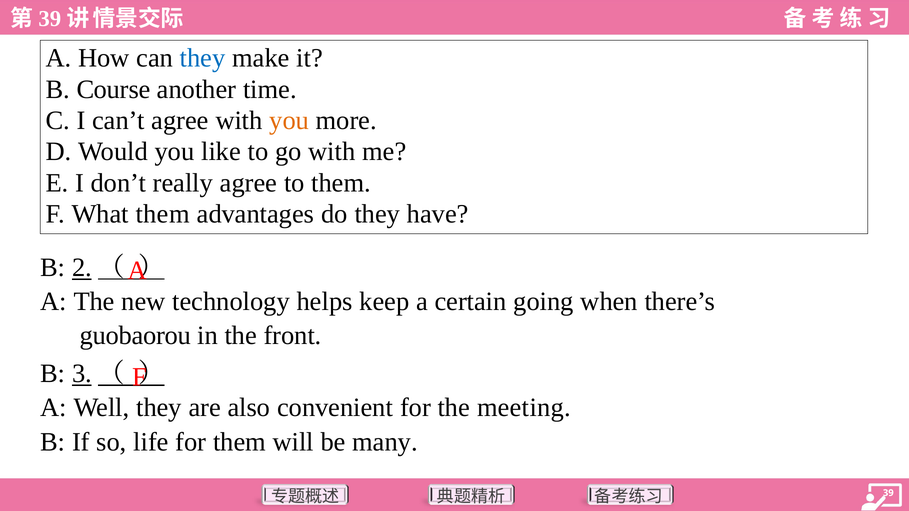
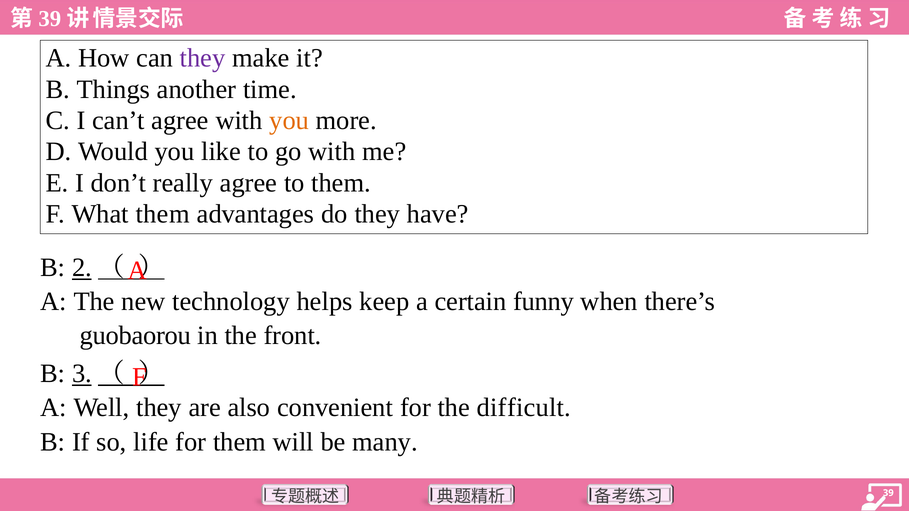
they at (203, 58) colour: blue -> purple
Course: Course -> Things
going: going -> funny
meeting: meeting -> difficult
